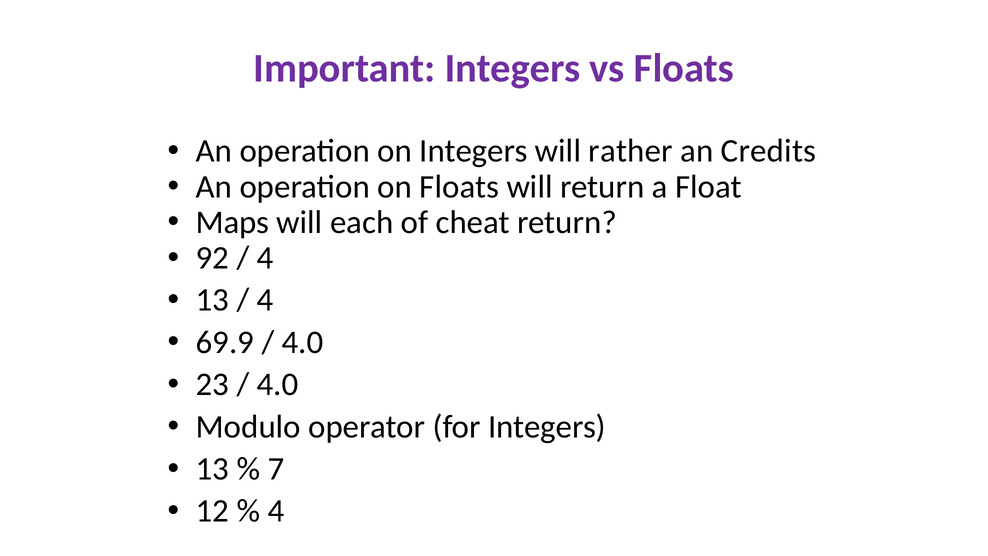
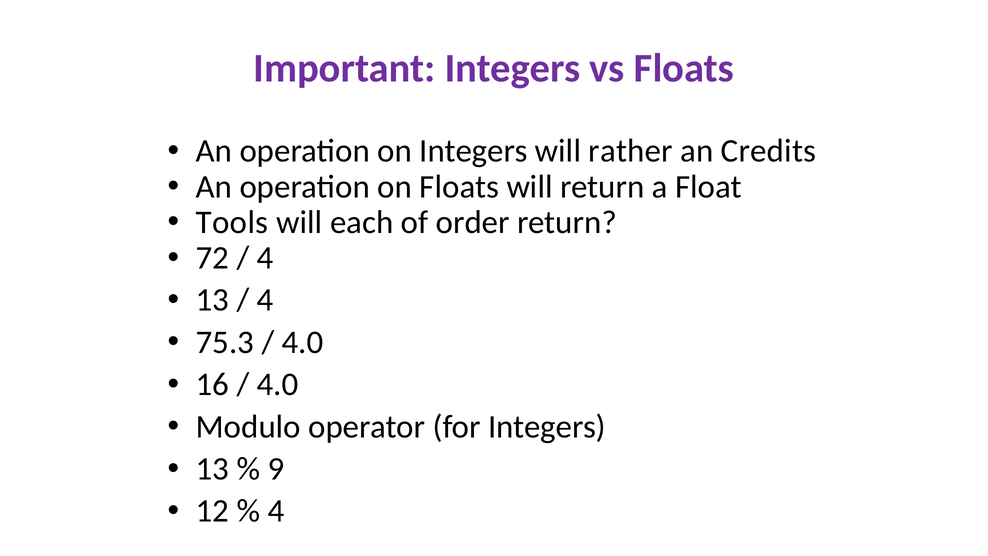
Maps: Maps -> Tools
cheat: cheat -> order
92: 92 -> 72
69.9: 69.9 -> 75.3
23: 23 -> 16
7: 7 -> 9
